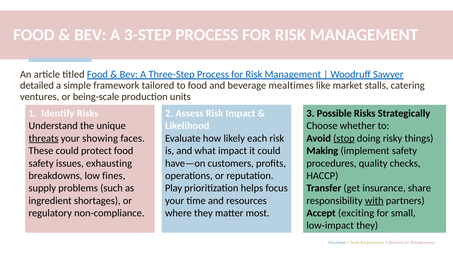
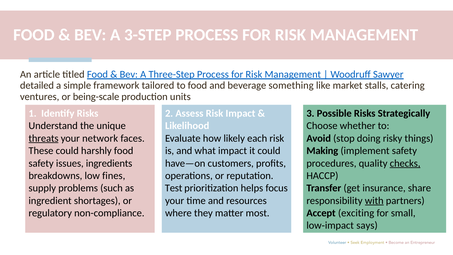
mealtimes: mealtimes -> something
showing: showing -> network
stop underline: present -> none
protect: protect -> harshly
exhausting: exhausting -> ingredients
checks underline: none -> present
Play: Play -> Test
impact they: they -> says
